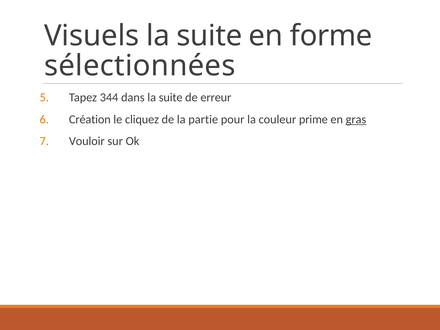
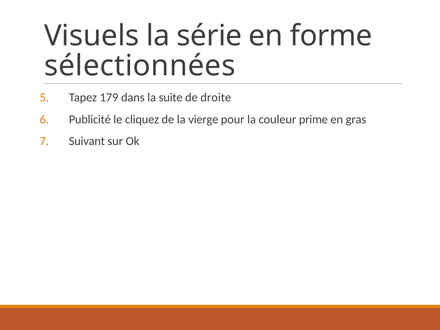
suite at (209, 36): suite -> série
344: 344 -> 179
erreur: erreur -> droite
Création: Création -> Publicité
partie: partie -> vierge
gras underline: present -> none
Vouloir: Vouloir -> Suivant
